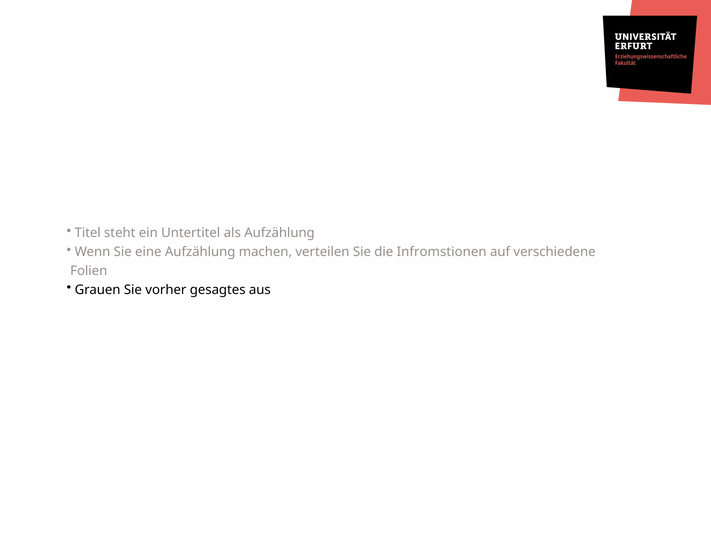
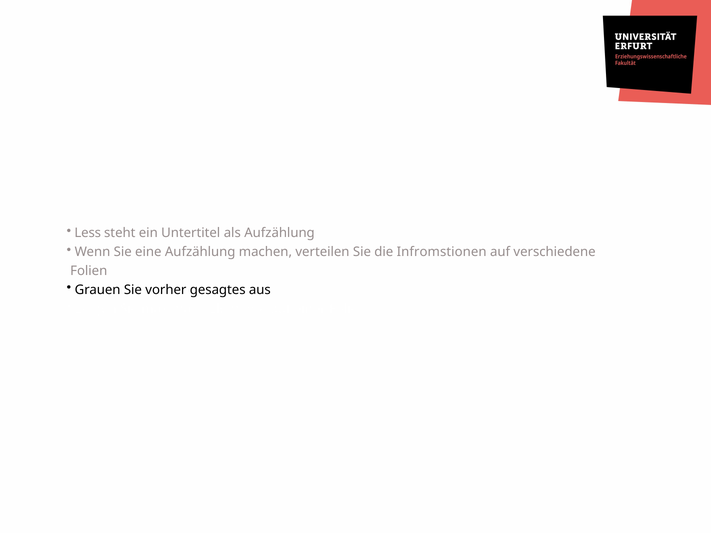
Titel: Titel -> Less
